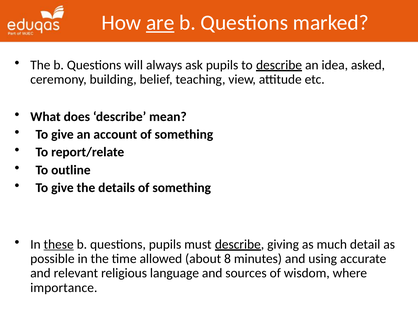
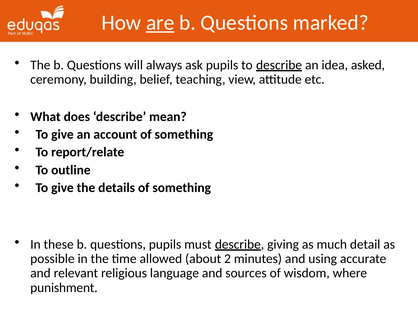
these underline: present -> none
8: 8 -> 2
importance: importance -> punishment
